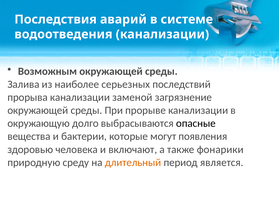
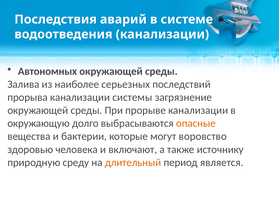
Возможным: Возможным -> Автономных
заменой: заменой -> системы
опасные colour: black -> orange
появления: появления -> воровство
фонарики: фонарики -> источнику
